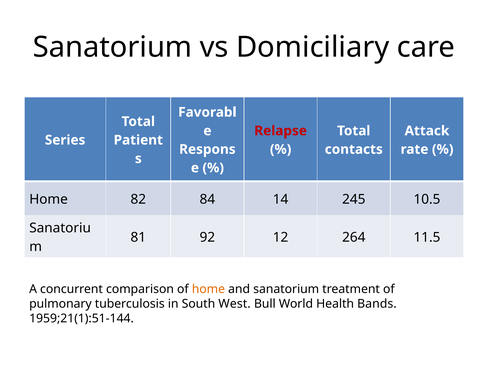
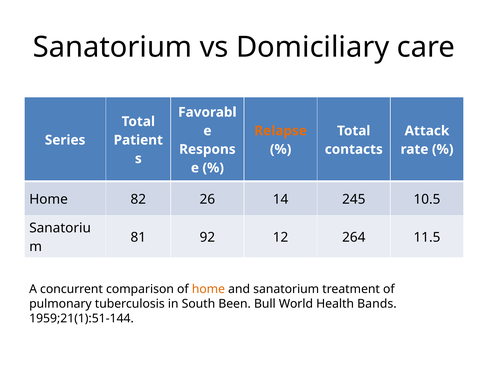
Relapse colour: red -> orange
84: 84 -> 26
West: West -> Been
